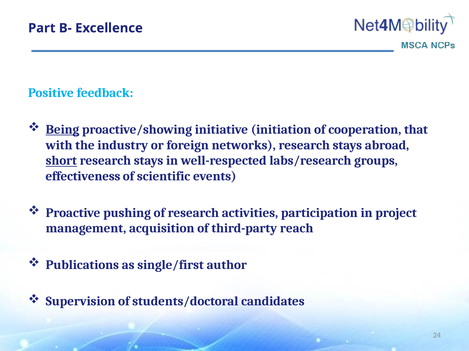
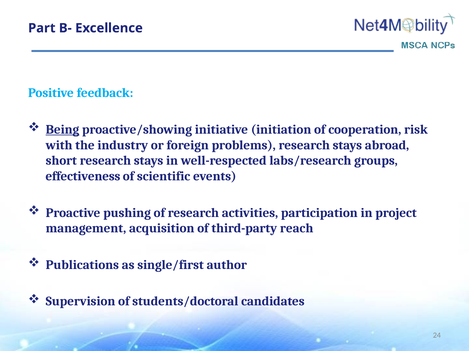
that: that -> risk
networks: networks -> problems
short underline: present -> none
